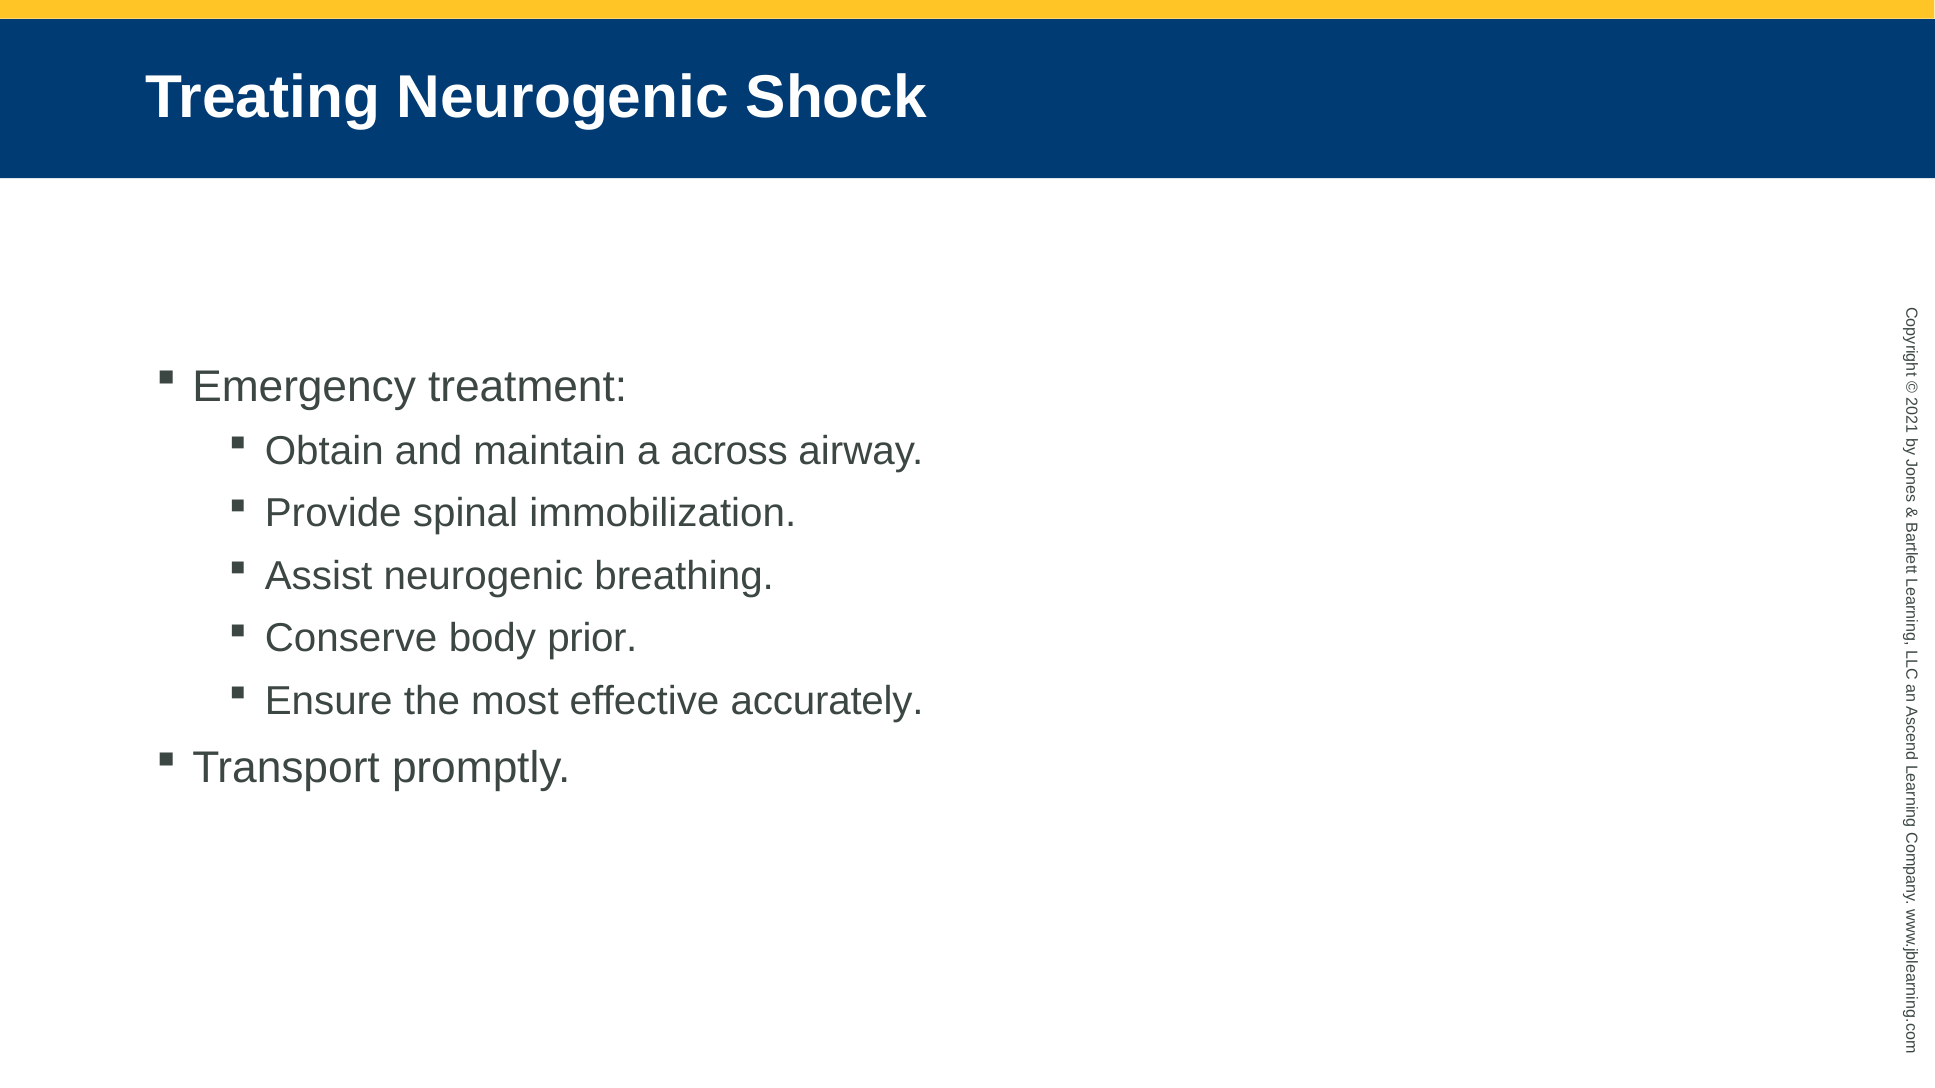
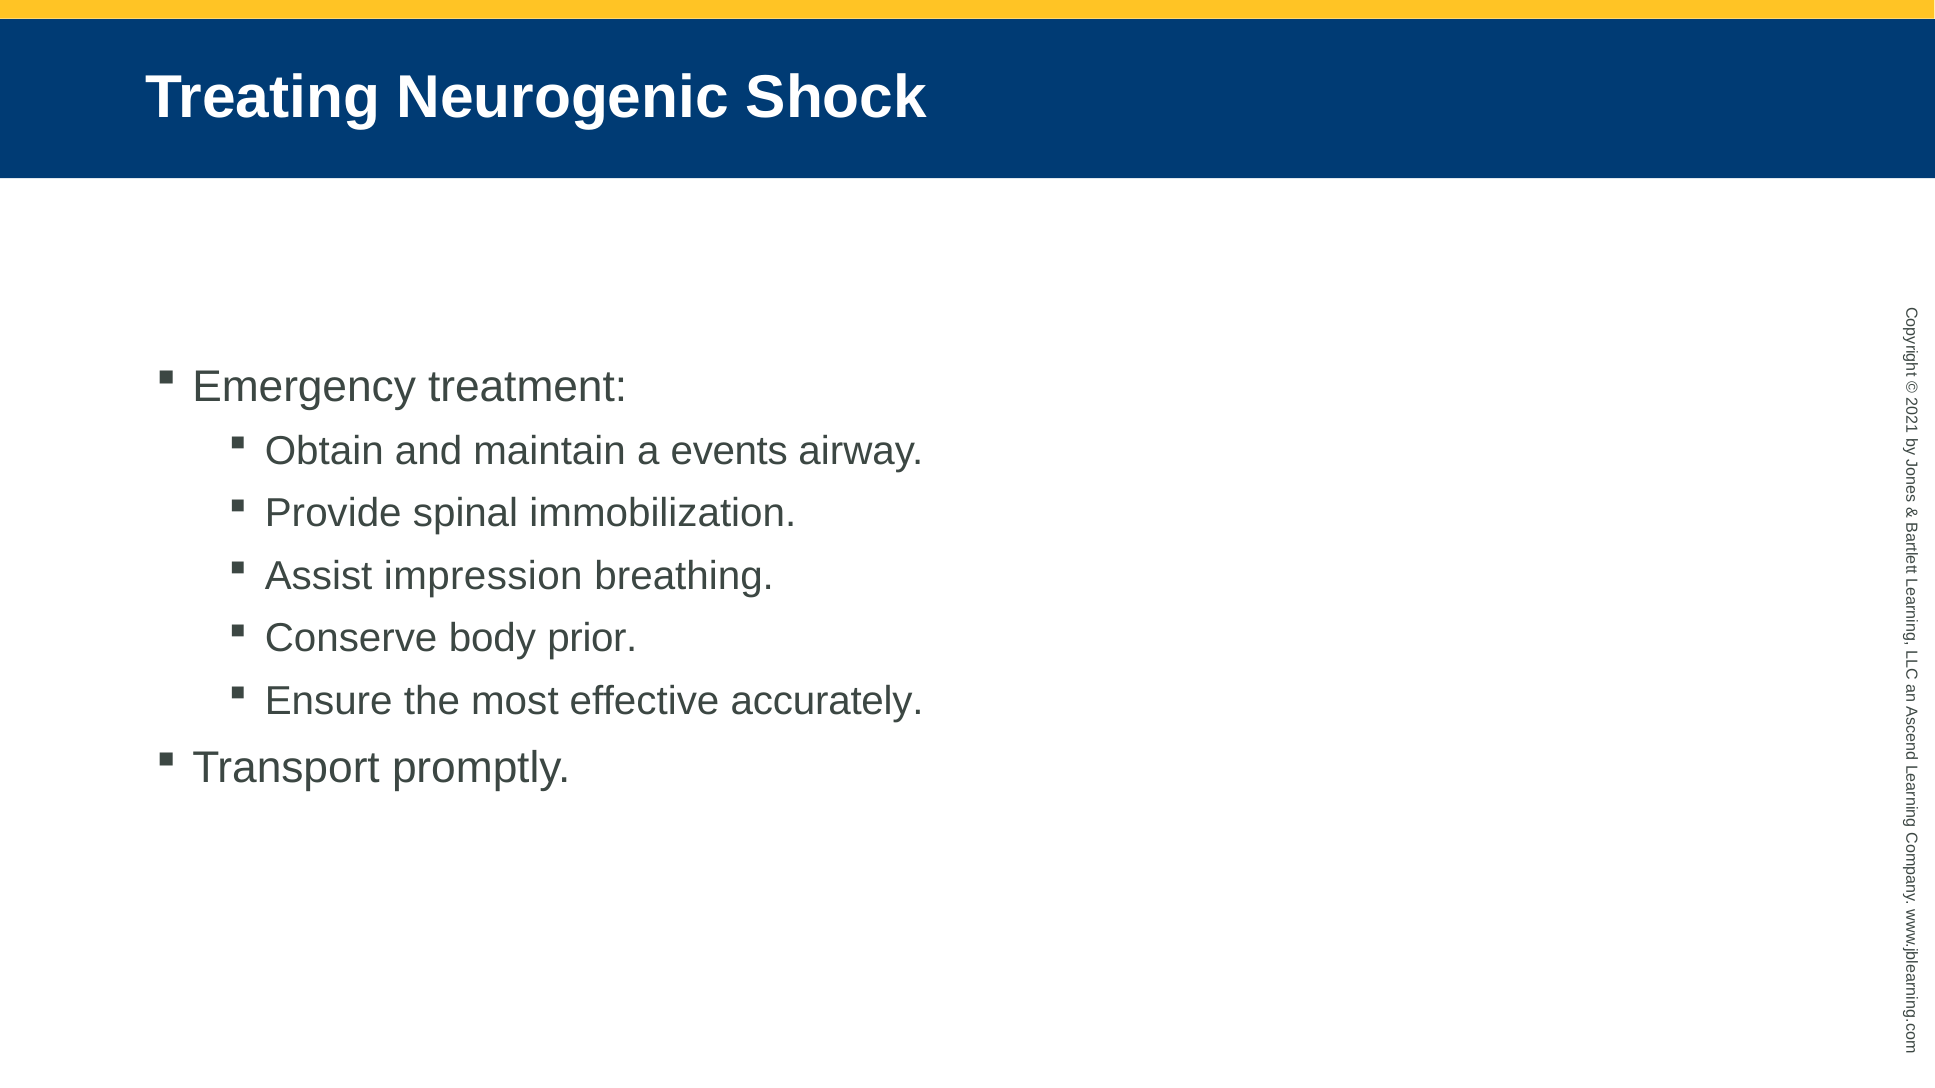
across: across -> events
Assist neurogenic: neurogenic -> impression
